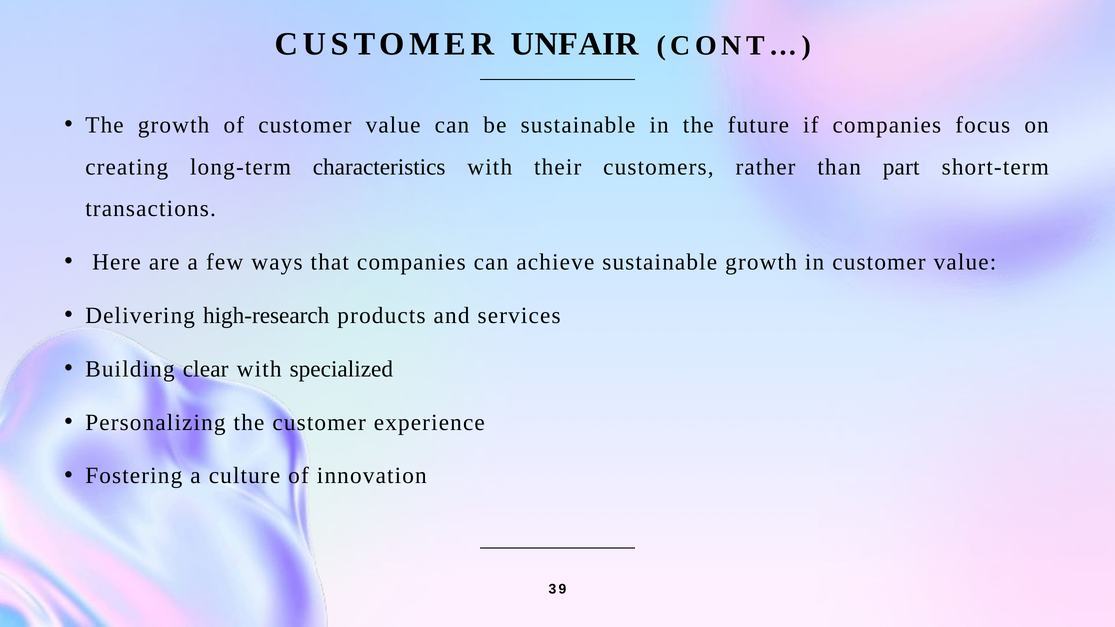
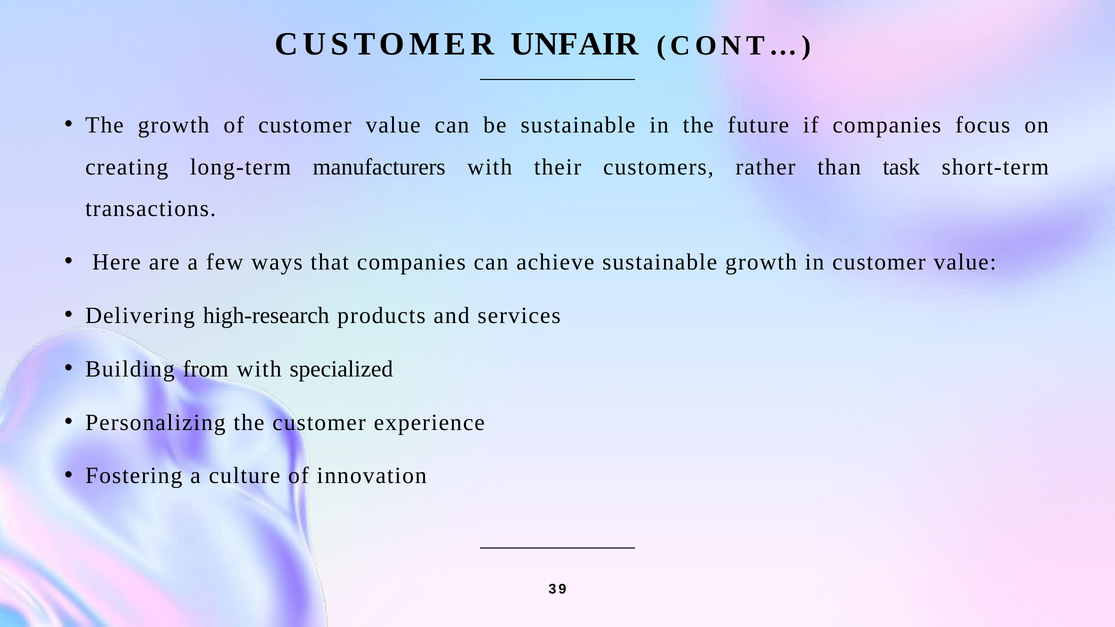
characteristics: characteristics -> manufacturers
part: part -> task
clear: clear -> from
